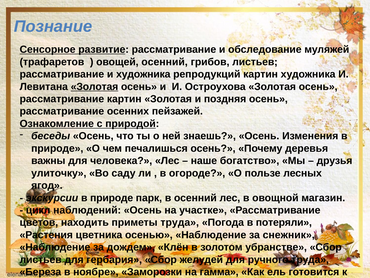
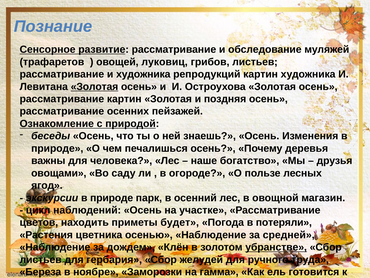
овощей осенний: осенний -> луковиц
улиточку: улиточку -> овощами
приметы труда: труда -> будет
снежник: снежник -> средней
убранстве underline: none -> present
